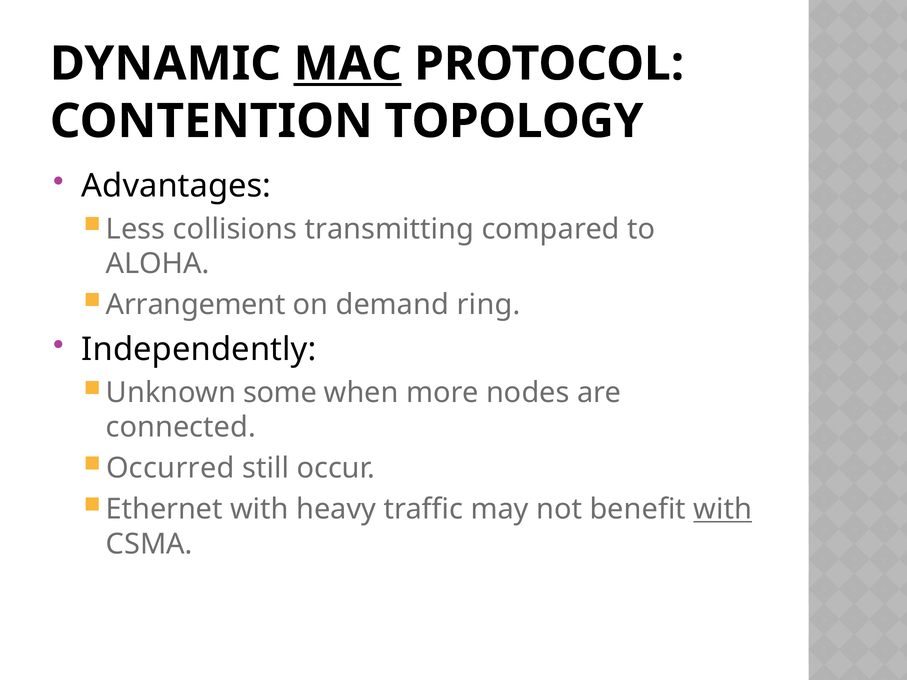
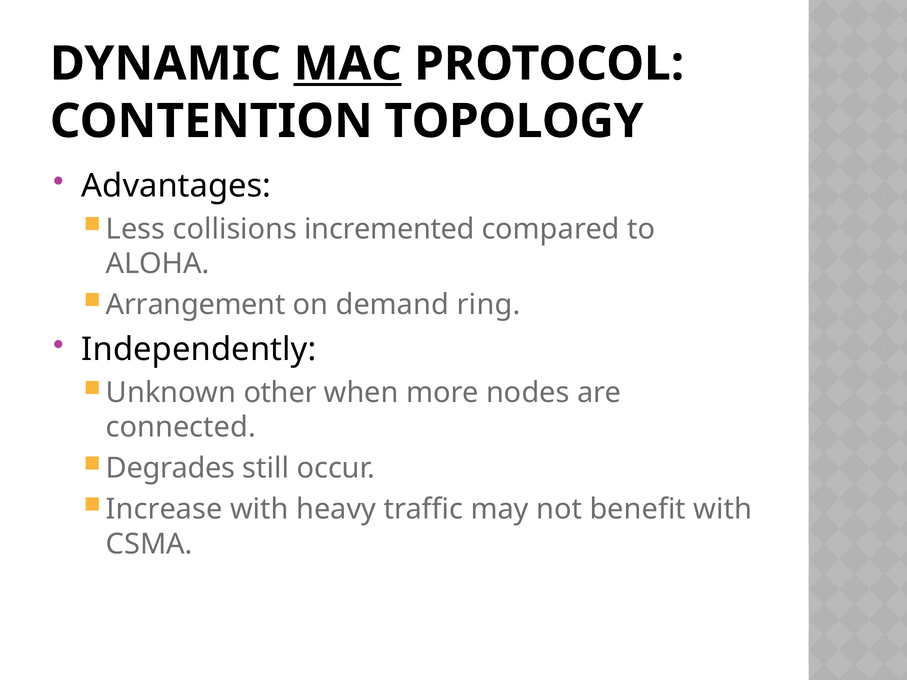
transmitting: transmitting -> incremented
some: some -> other
Occurred: Occurred -> Degrades
Ethernet: Ethernet -> Increase
with at (723, 510) underline: present -> none
